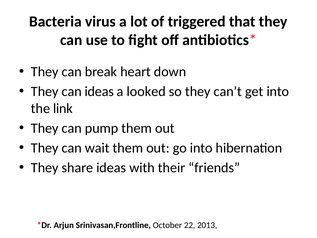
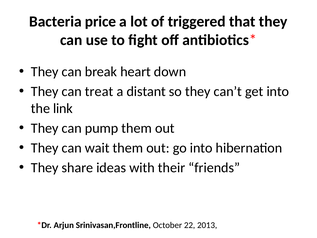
virus: virus -> price
can ideas: ideas -> treat
looked: looked -> distant
